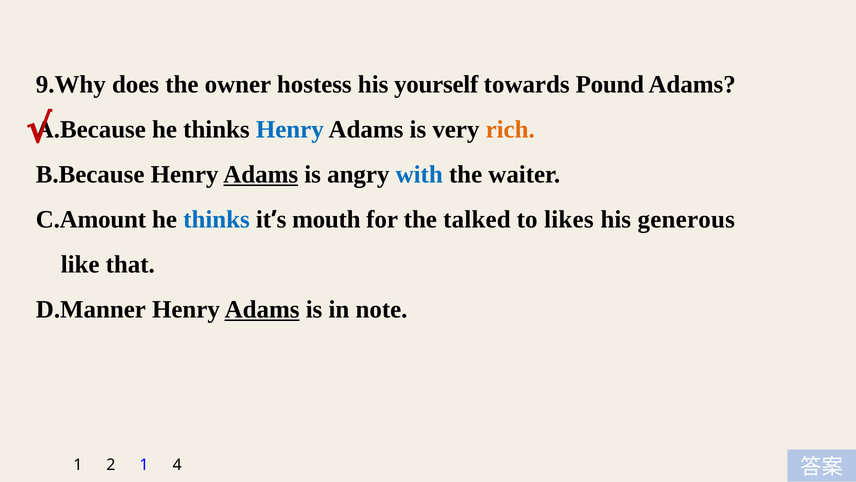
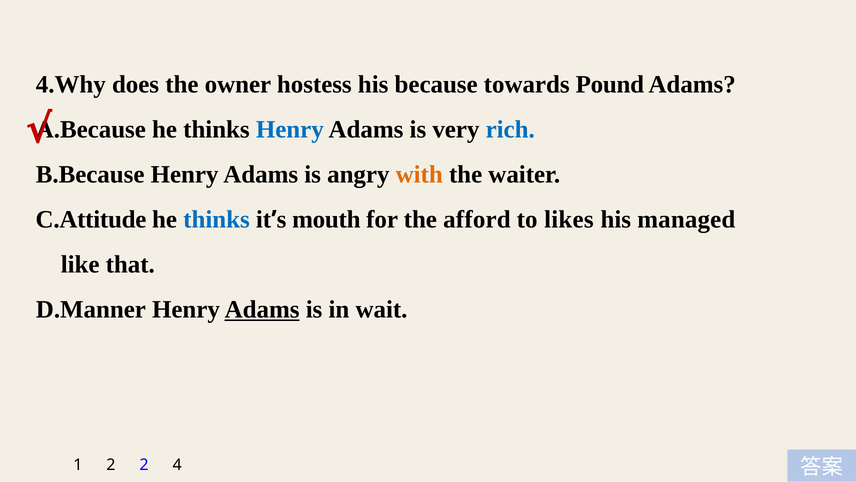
9.Why: 9.Why -> 4.Why
yourself: yourself -> because
rich colour: orange -> blue
Adams at (261, 175) underline: present -> none
with colour: blue -> orange
C.Amount: C.Amount -> C.Attitude
talked: talked -> afford
generous: generous -> managed
note: note -> wait
2 1: 1 -> 2
